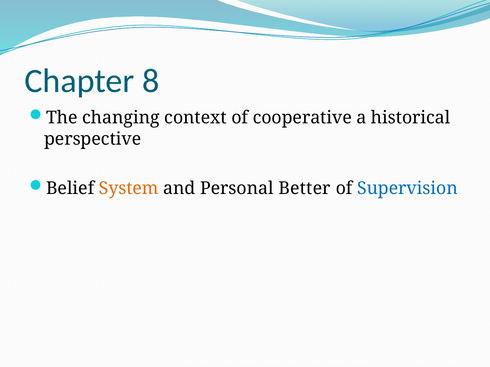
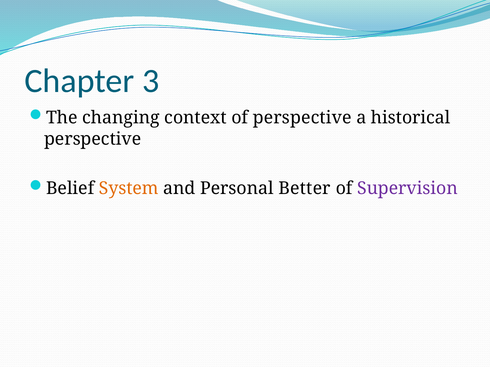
8: 8 -> 3
of cooperative: cooperative -> perspective
Supervision colour: blue -> purple
